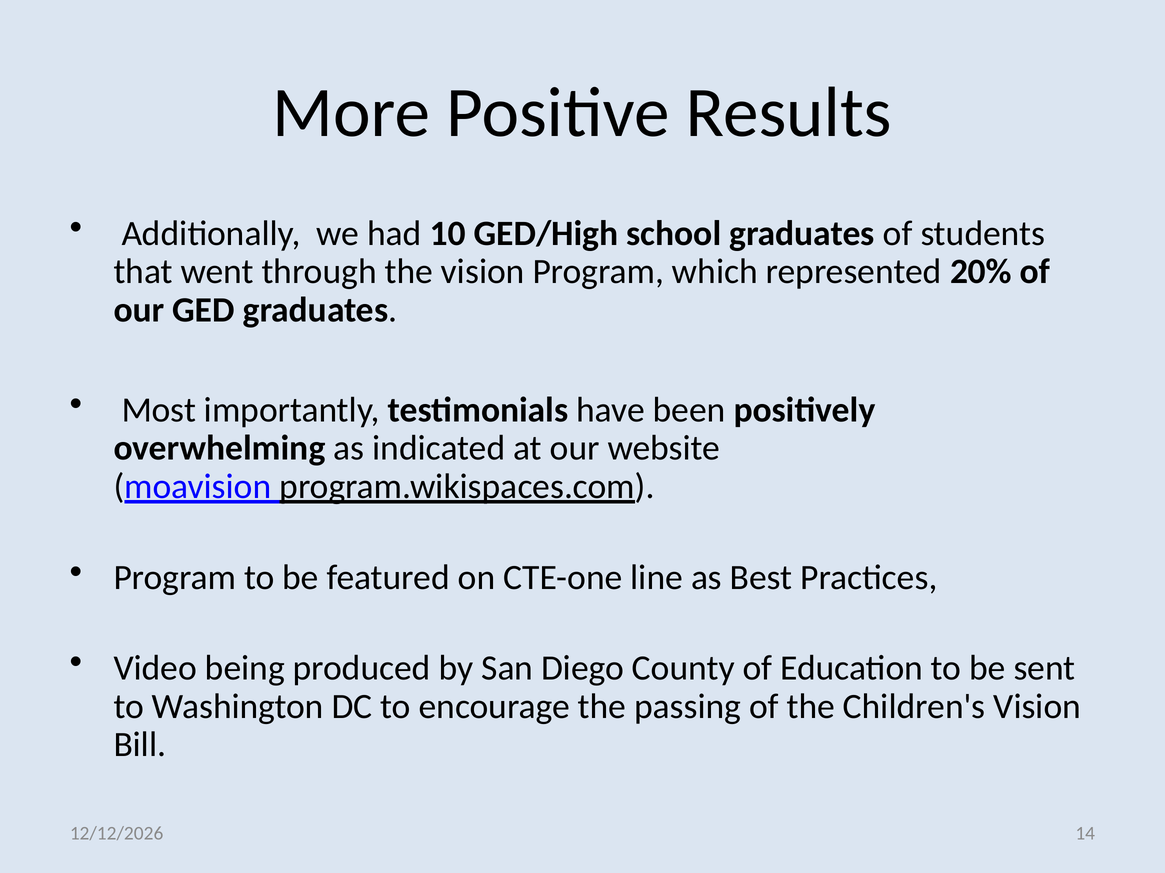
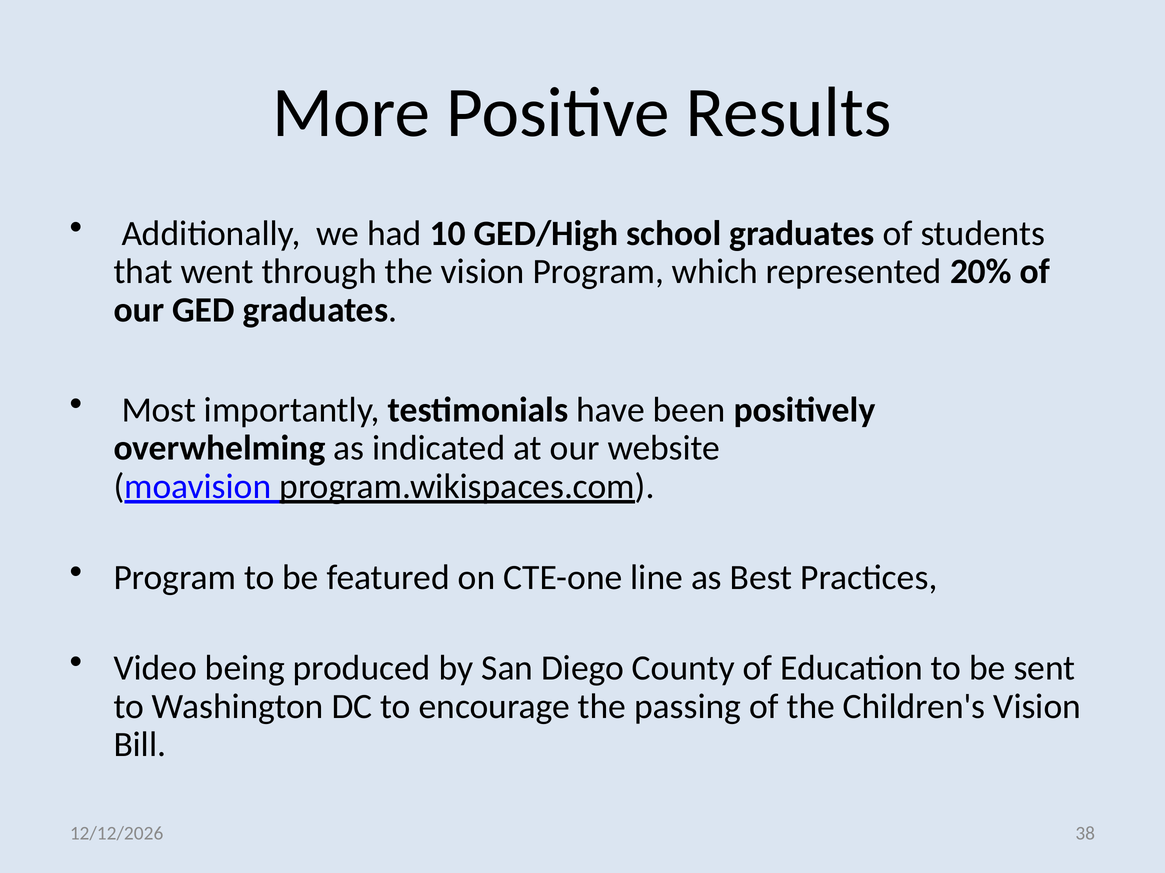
14: 14 -> 38
